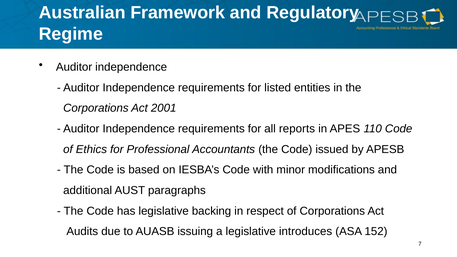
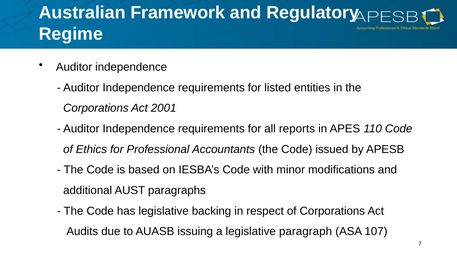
introduces: introduces -> paragraph
152: 152 -> 107
